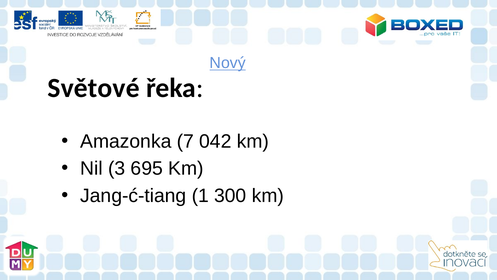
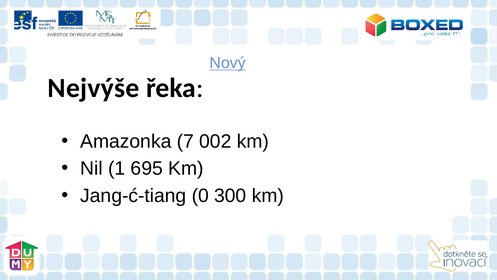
Světové: Světové -> Nejvýše
042: 042 -> 002
3: 3 -> 1
1: 1 -> 0
